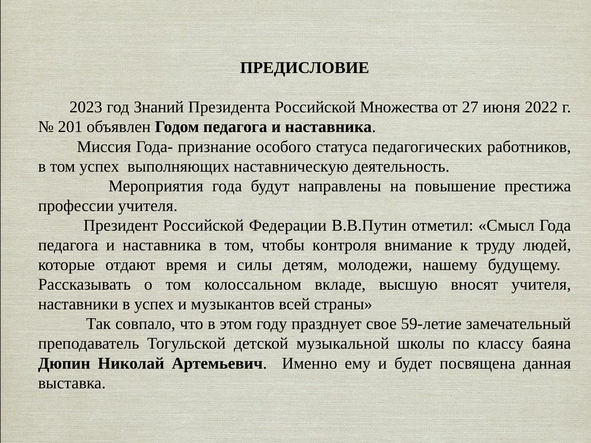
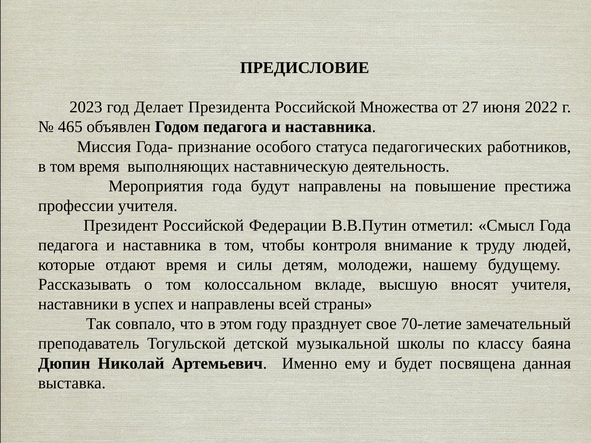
Знаний: Знаний -> Делает
201: 201 -> 465
том успех: успех -> время
и музыкантов: музыкантов -> направлены
59-летие: 59-летие -> 70-летие
